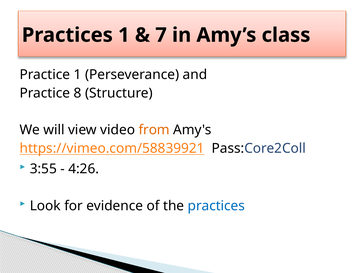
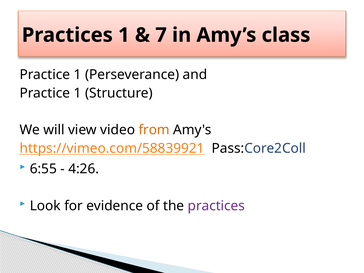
8 at (78, 93): 8 -> 1
3:55: 3:55 -> 6:55
practices at (216, 206) colour: blue -> purple
